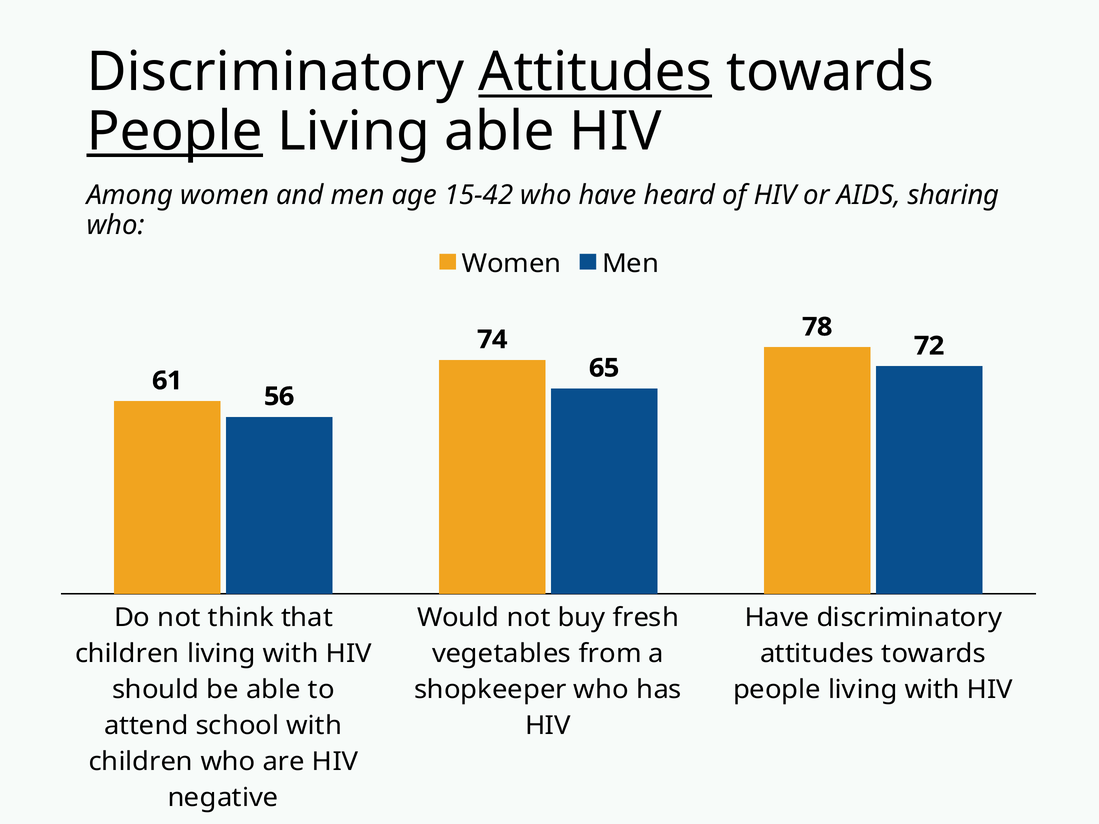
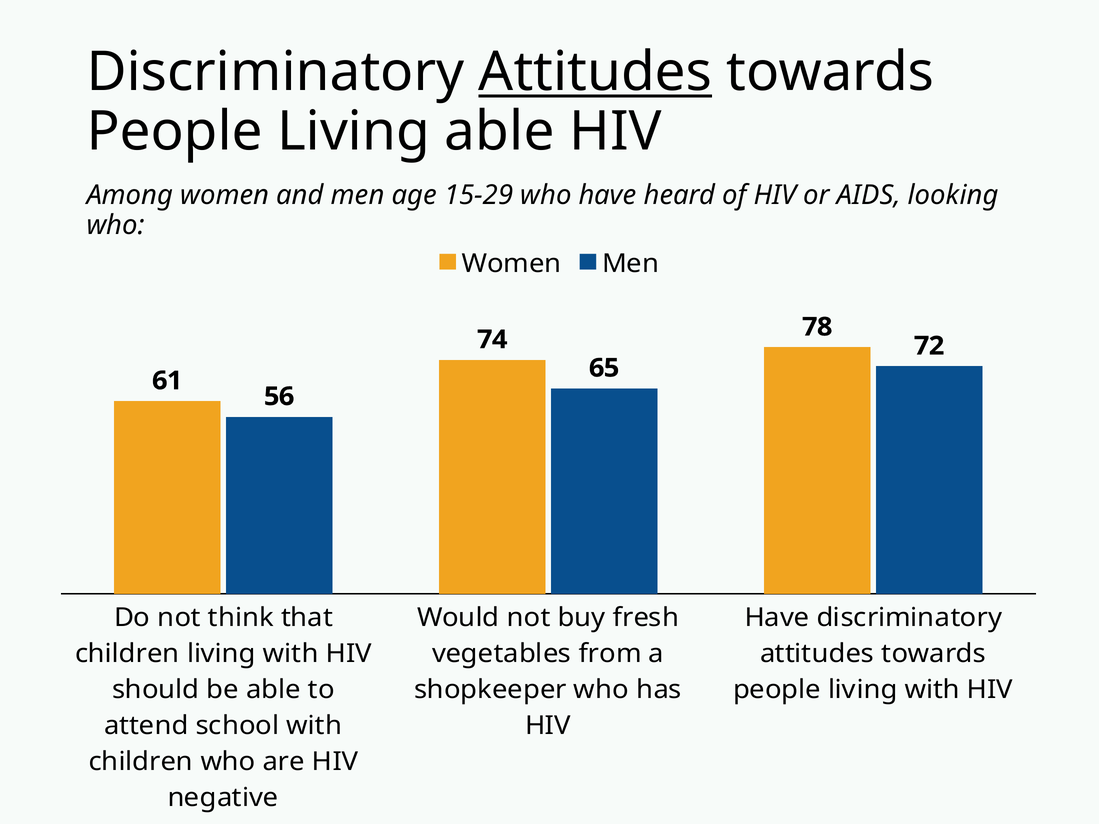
People at (175, 132) underline: present -> none
15-42: 15-42 -> 15-29
sharing: sharing -> looking
